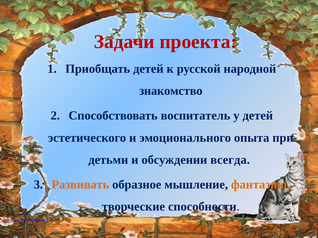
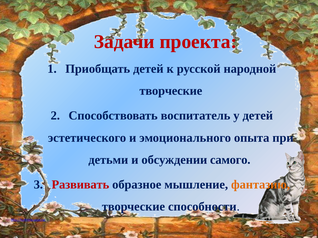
знакомство at (171, 91): знакомство -> творческие
всегда: всегда -> самого
Развивать colour: orange -> red
